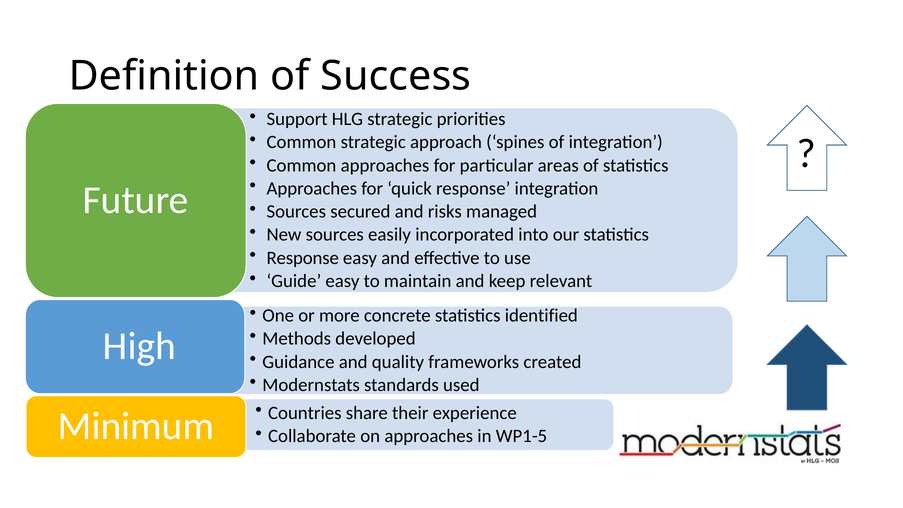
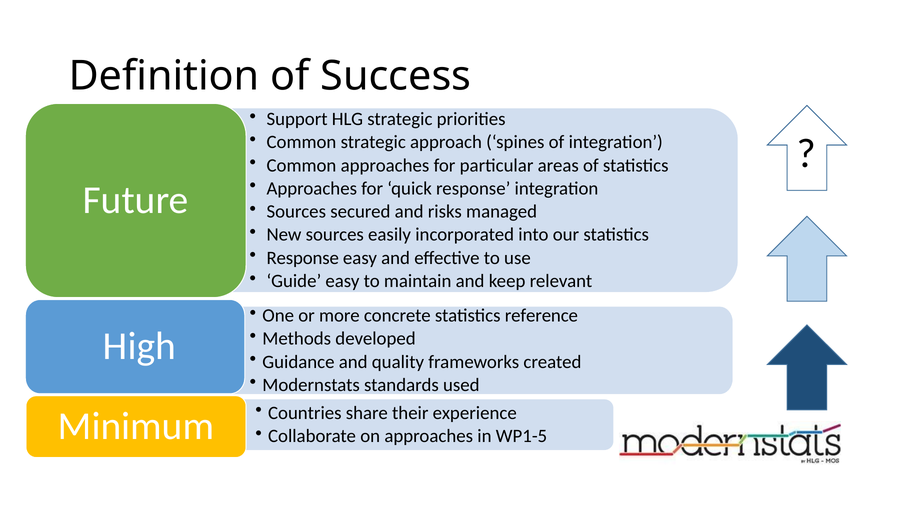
identified: identified -> reference
